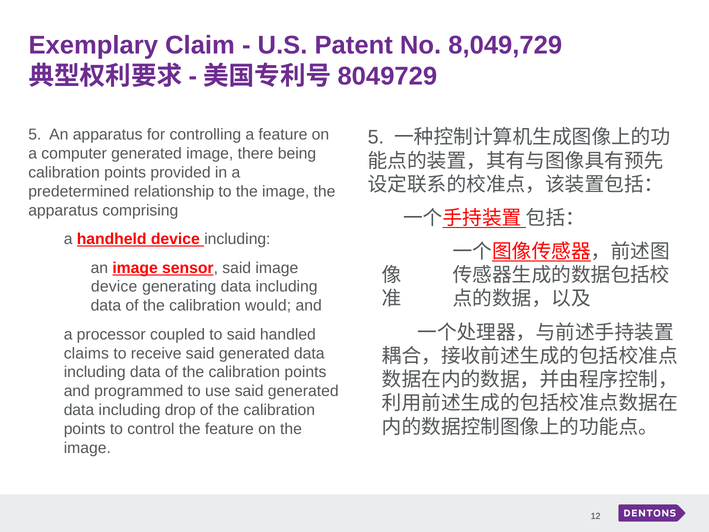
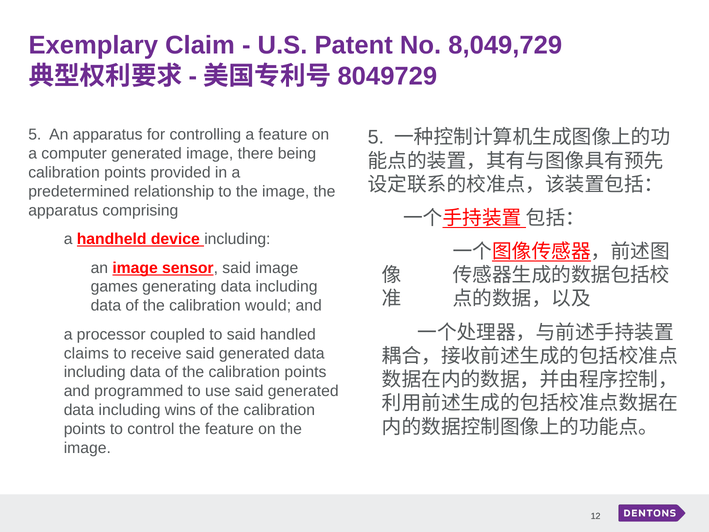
device at (114, 287): device -> games
drop: drop -> wins
